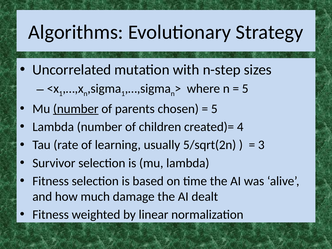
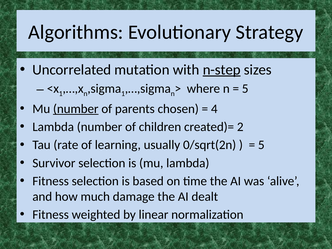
n-step underline: none -> present
5 at (214, 109): 5 -> 4
4: 4 -> 2
5/sqrt(2n: 5/sqrt(2n -> 0/sqrt(2n
3 at (261, 145): 3 -> 5
